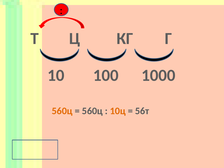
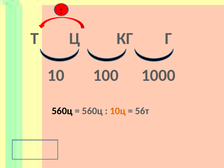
560ц at (62, 111) colour: orange -> black
